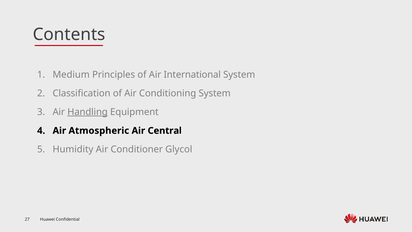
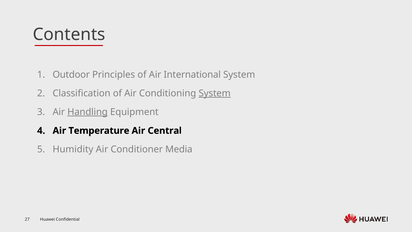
Medium: Medium -> Outdoor
System at (215, 93) underline: none -> present
Atmospheric: Atmospheric -> Temperature
Glycol: Glycol -> Media
